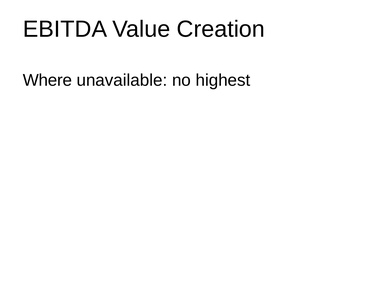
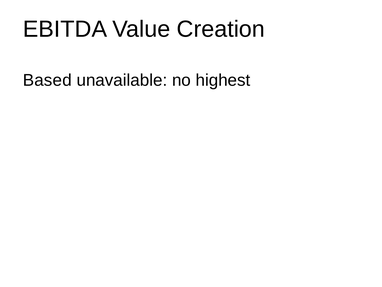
Where: Where -> Based
